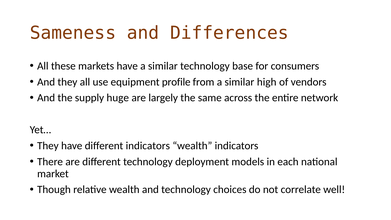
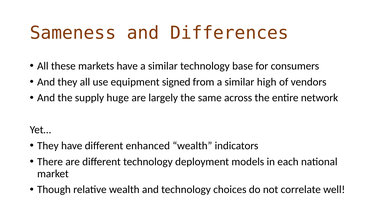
profile: profile -> signed
different indicators: indicators -> enhanced
